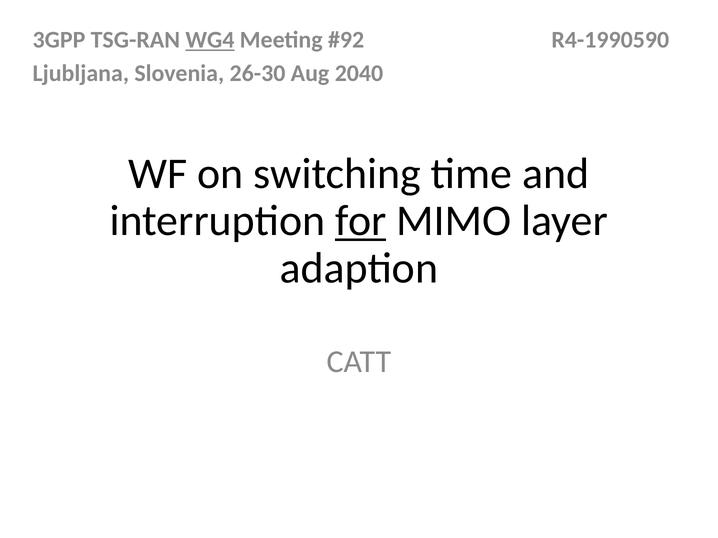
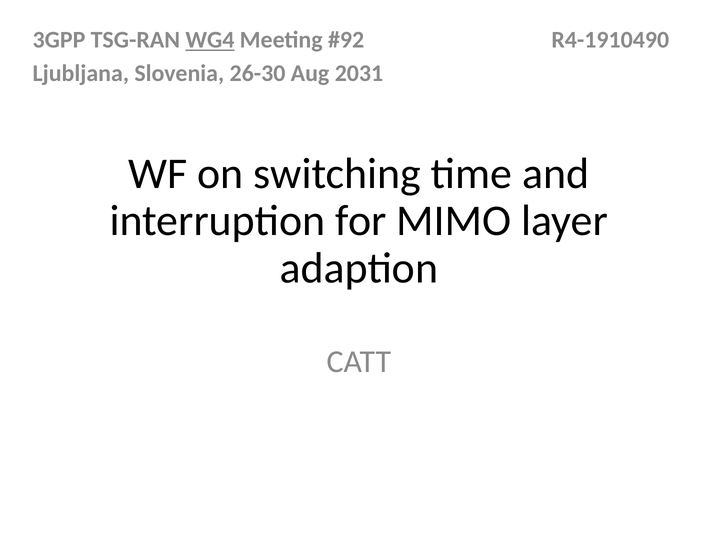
R4-1990590: R4-1990590 -> R4-1910490
2040: 2040 -> 2031
for underline: present -> none
